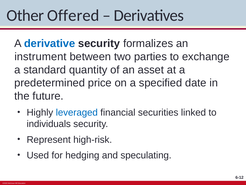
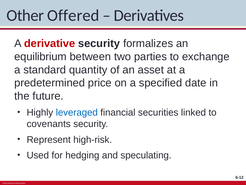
derivative colour: blue -> red
instrument: instrument -> equilibrium
individuals: individuals -> covenants
